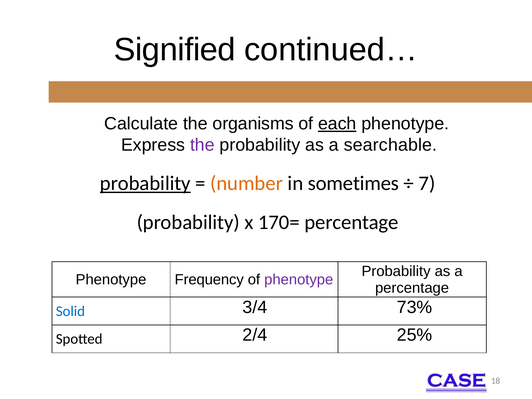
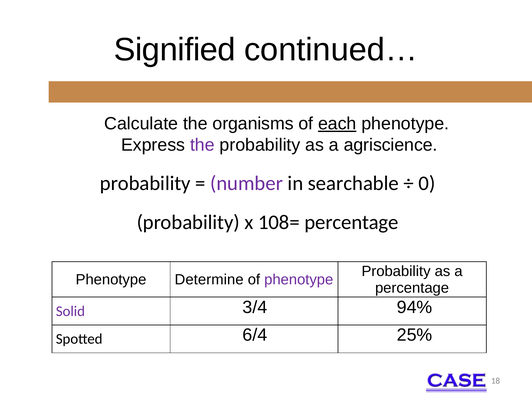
searchable: searchable -> agriscience
probability at (145, 183) underline: present -> none
number colour: orange -> purple
sometimes: sometimes -> searchable
7: 7 -> 0
170=: 170= -> 108=
Frequency: Frequency -> Determine
Solid colour: blue -> purple
73%: 73% -> 94%
2/4: 2/4 -> 6/4
